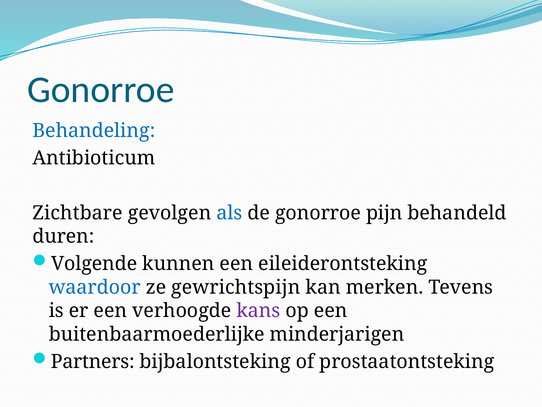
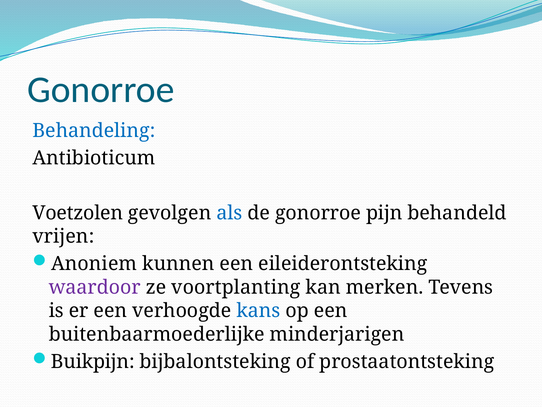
Zichtbare: Zichtbare -> Voetzolen
duren: duren -> vrijen
Volgende: Volgende -> Anoniem
waardoor colour: blue -> purple
gewrichtspijn: gewrichtspijn -> voortplanting
kans colour: purple -> blue
Partners: Partners -> Buikpijn
